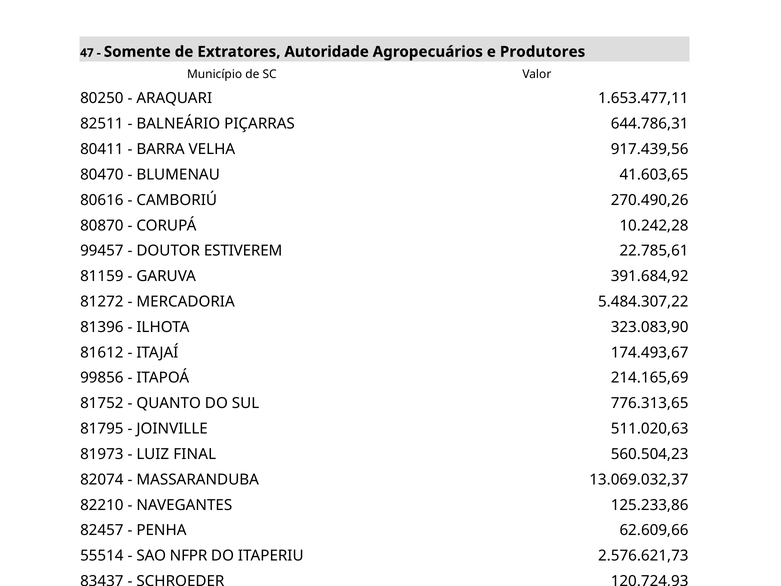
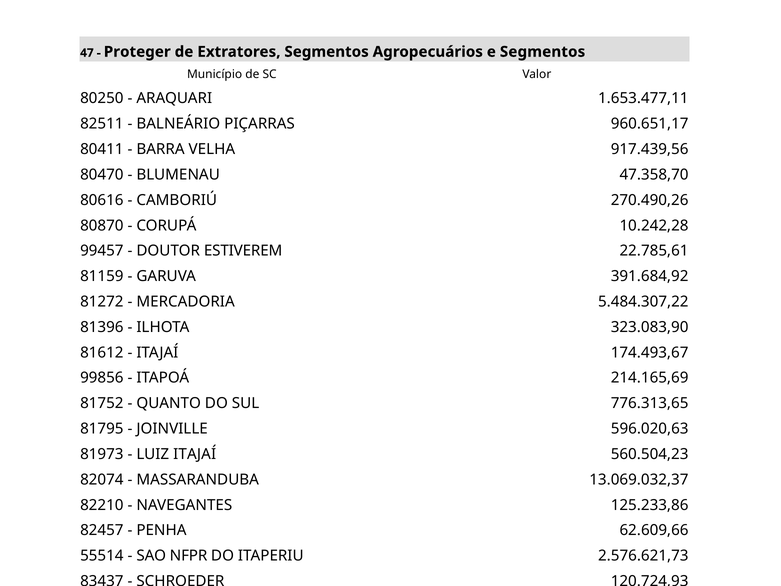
Somente: Somente -> Proteger
Extratores Autoridade: Autoridade -> Segmentos
e Produtores: Produtores -> Segmentos
644.786,31: 644.786,31 -> 960.651,17
41.603,65: 41.603,65 -> 47.358,70
511.020,63: 511.020,63 -> 596.020,63
LUIZ FINAL: FINAL -> ITAJAÍ
